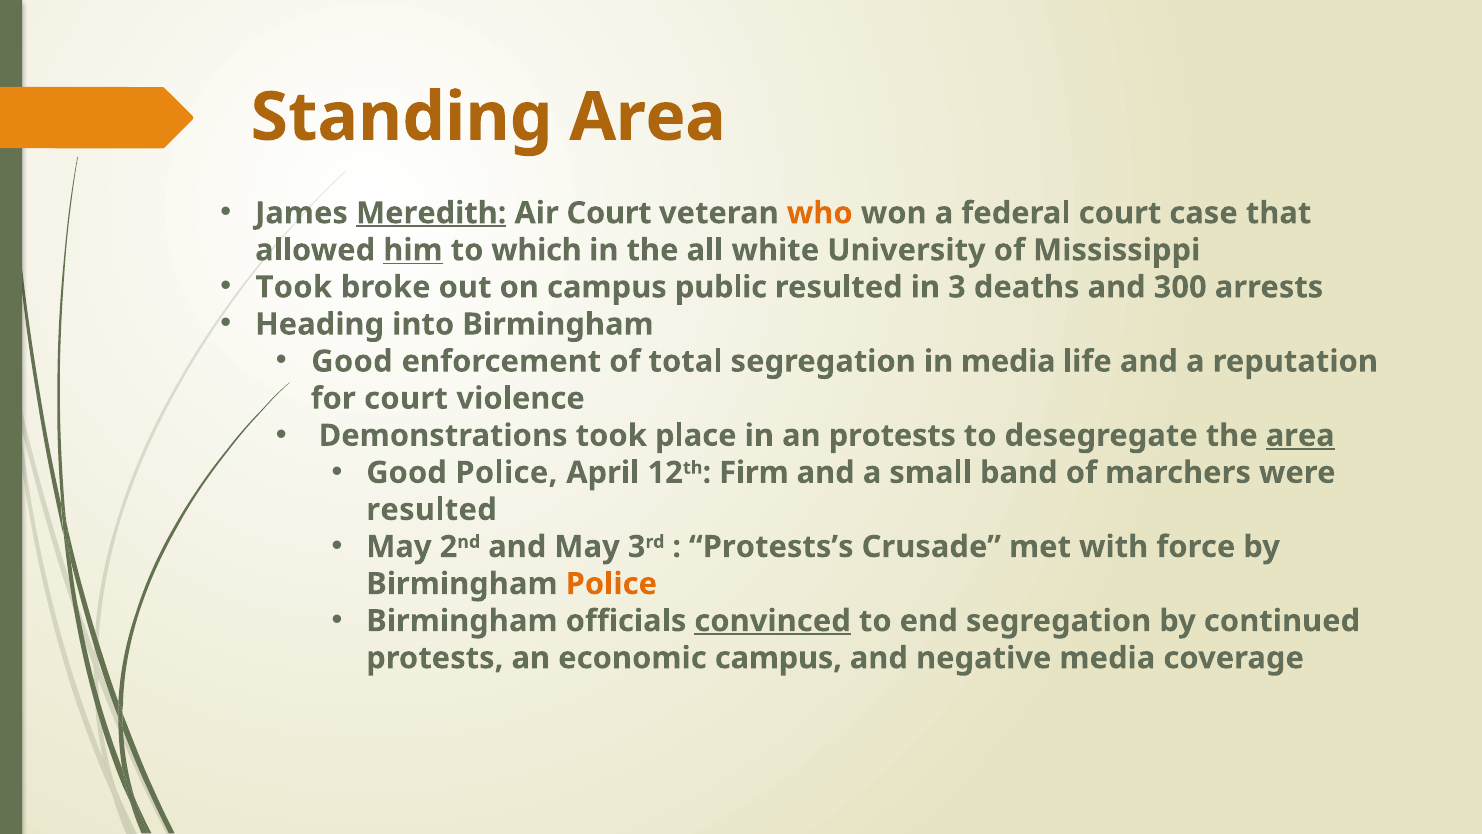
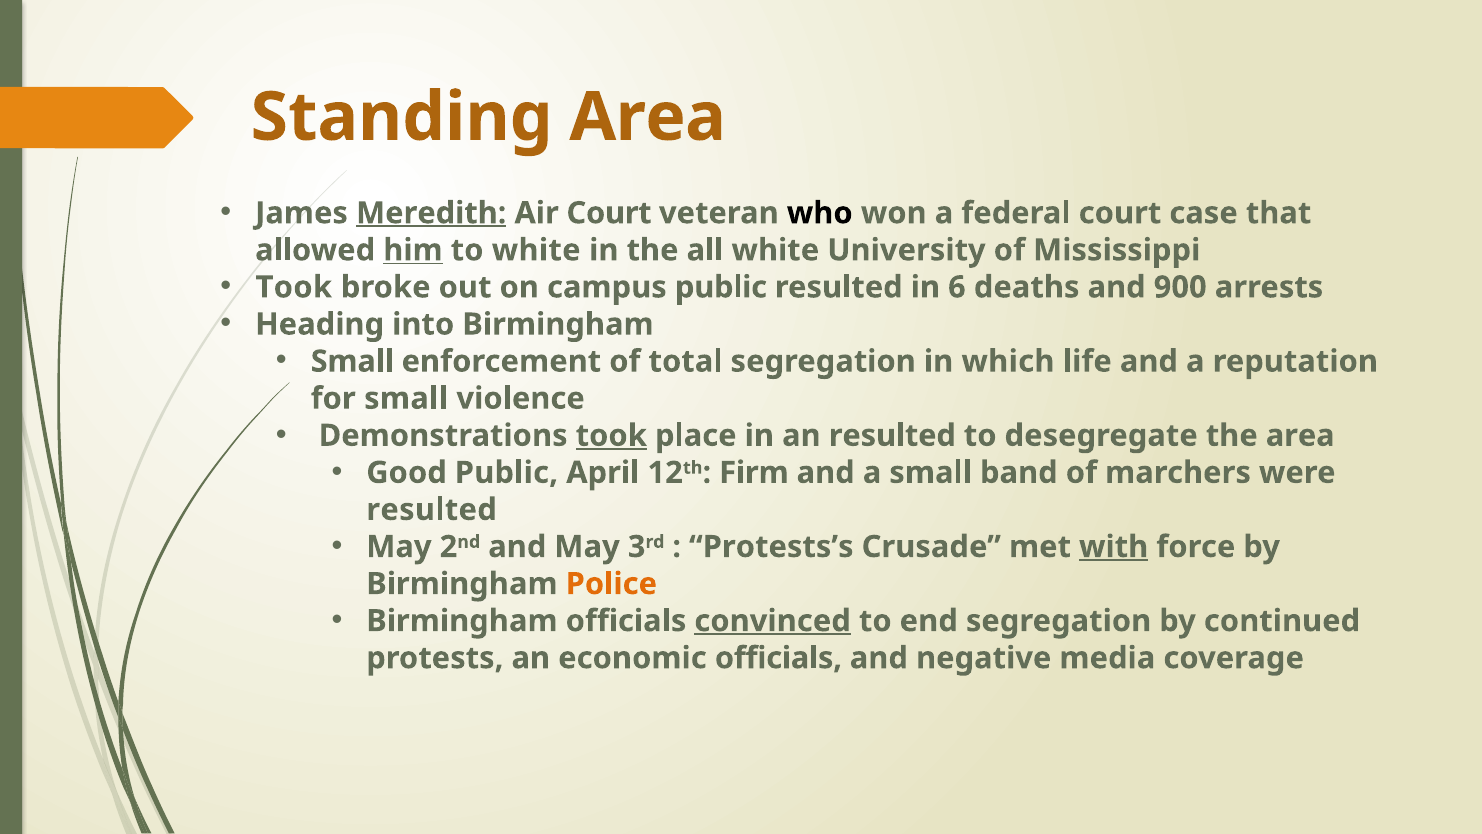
who colour: orange -> black
to which: which -> white
3: 3 -> 6
300: 300 -> 900
Good at (352, 361): Good -> Small
in media: media -> which
for court: court -> small
took at (611, 435) underline: none -> present
an protests: protests -> resulted
area at (1300, 435) underline: present -> none
Good Police: Police -> Public
with underline: none -> present
economic campus: campus -> officials
